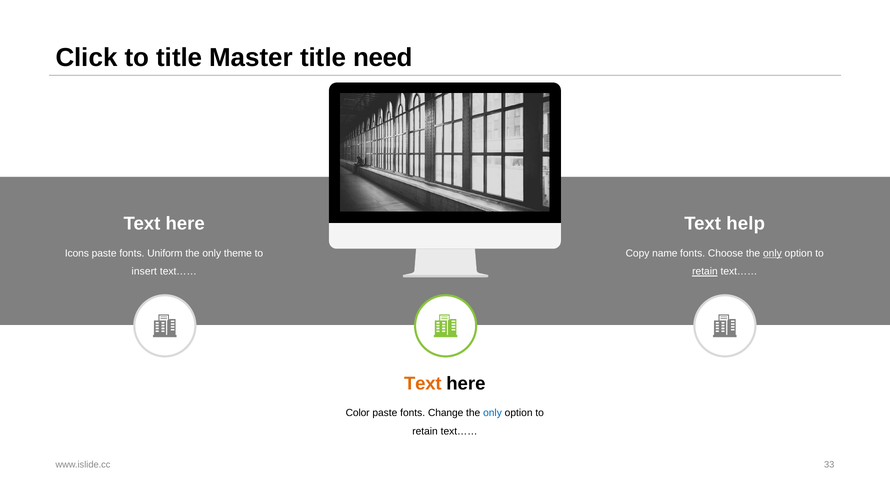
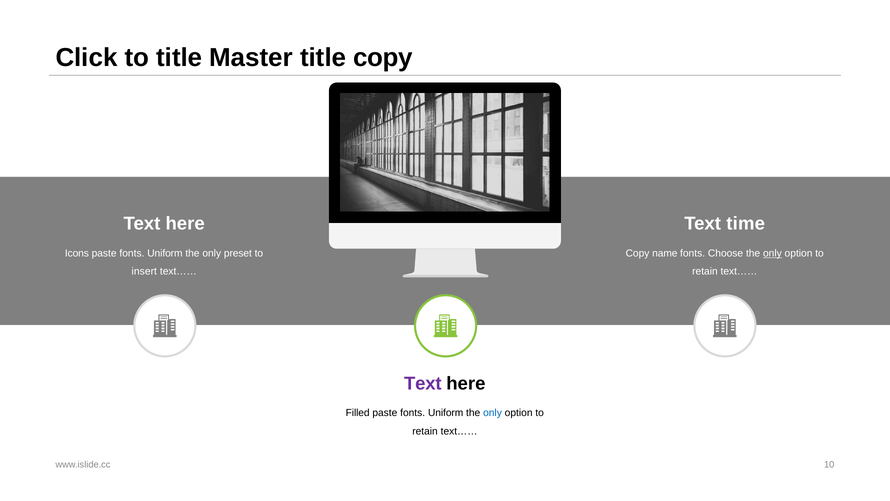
title need: need -> copy
help: help -> time
theme: theme -> preset
retain at (705, 271) underline: present -> none
Text at (423, 383) colour: orange -> purple
Color: Color -> Filled
Change at (446, 413): Change -> Uniform
33: 33 -> 10
